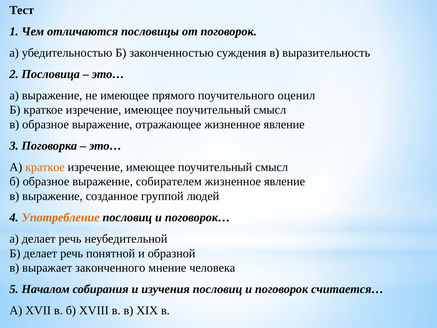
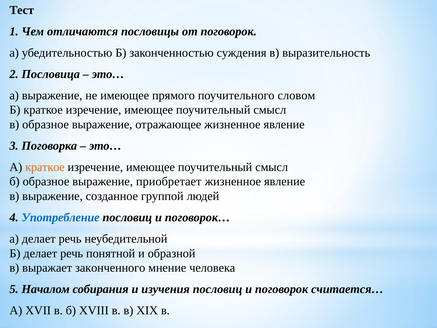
оценил: оценил -> словом
собирателем: собирателем -> приобретает
Употребление colour: orange -> blue
